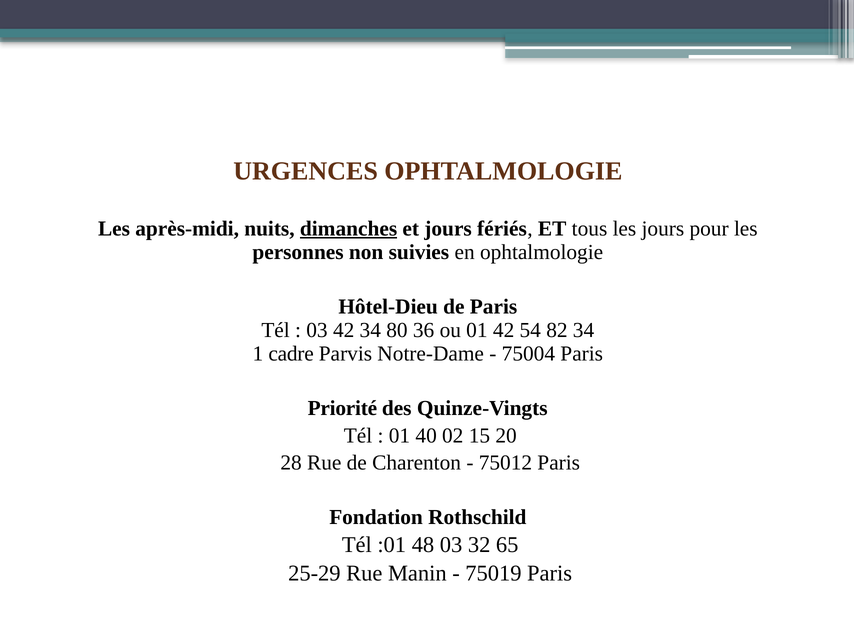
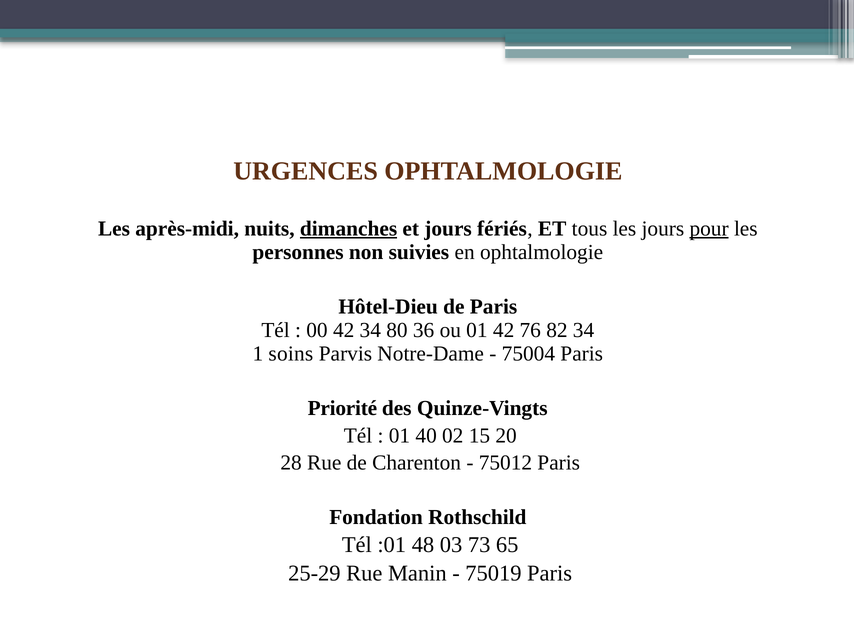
pour underline: none -> present
03 at (317, 330): 03 -> 00
54: 54 -> 76
cadre: cadre -> soins
32: 32 -> 73
